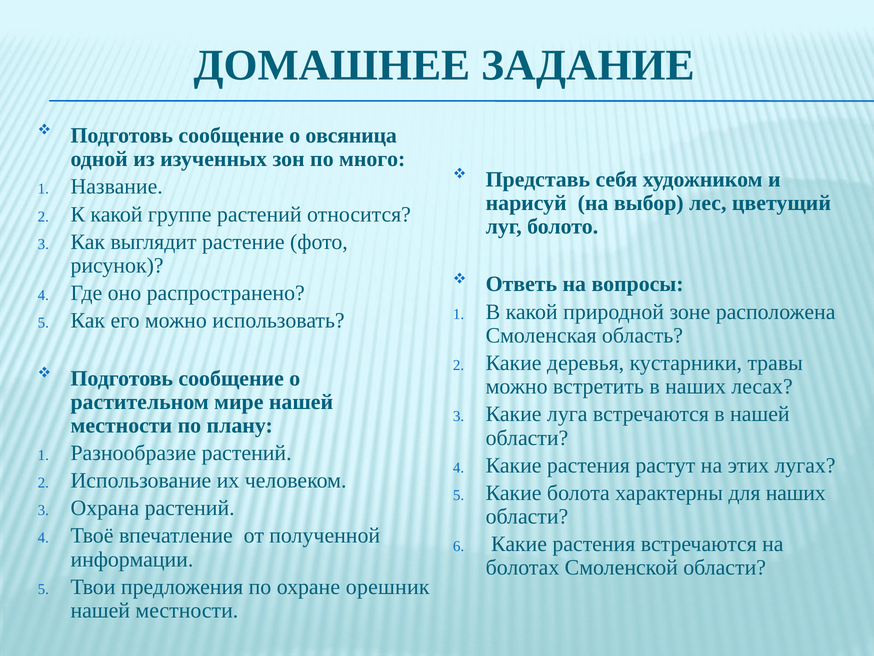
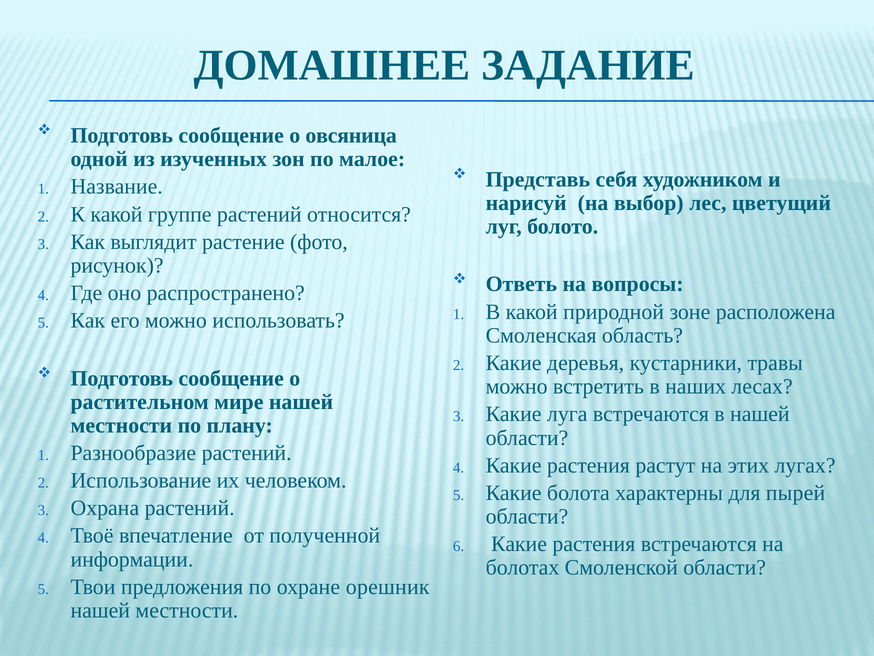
много: много -> малое
для наших: наших -> пырей
